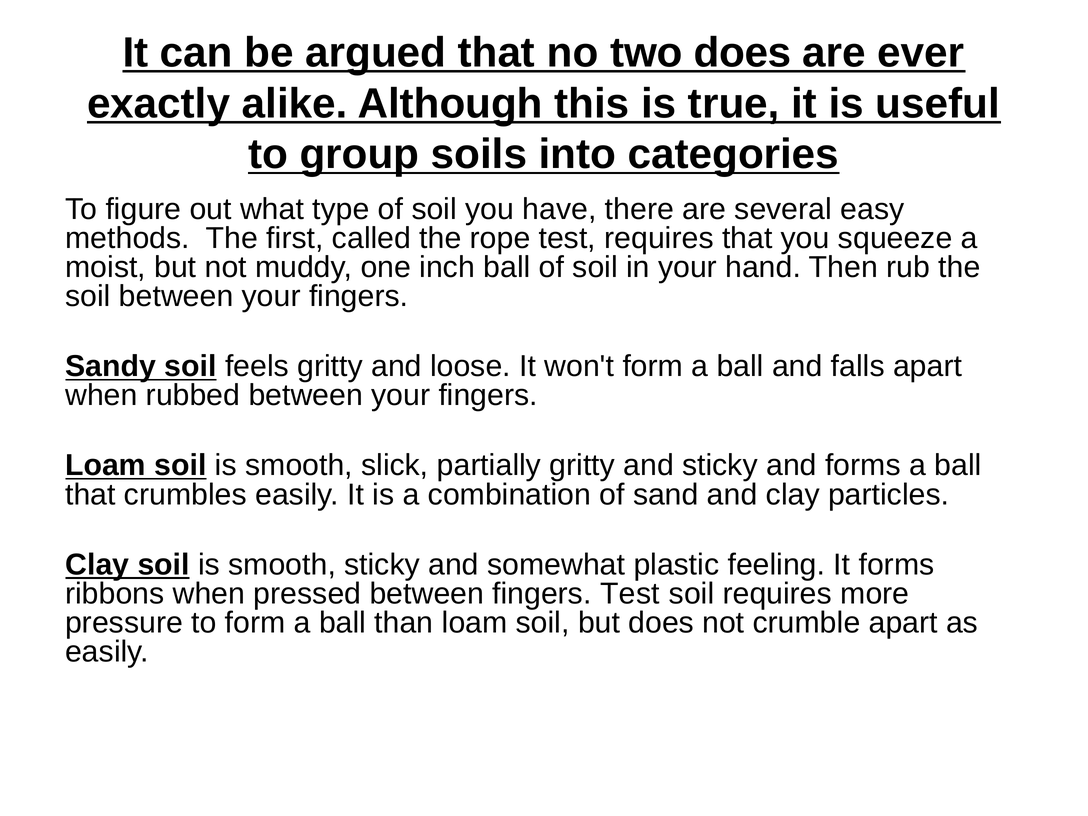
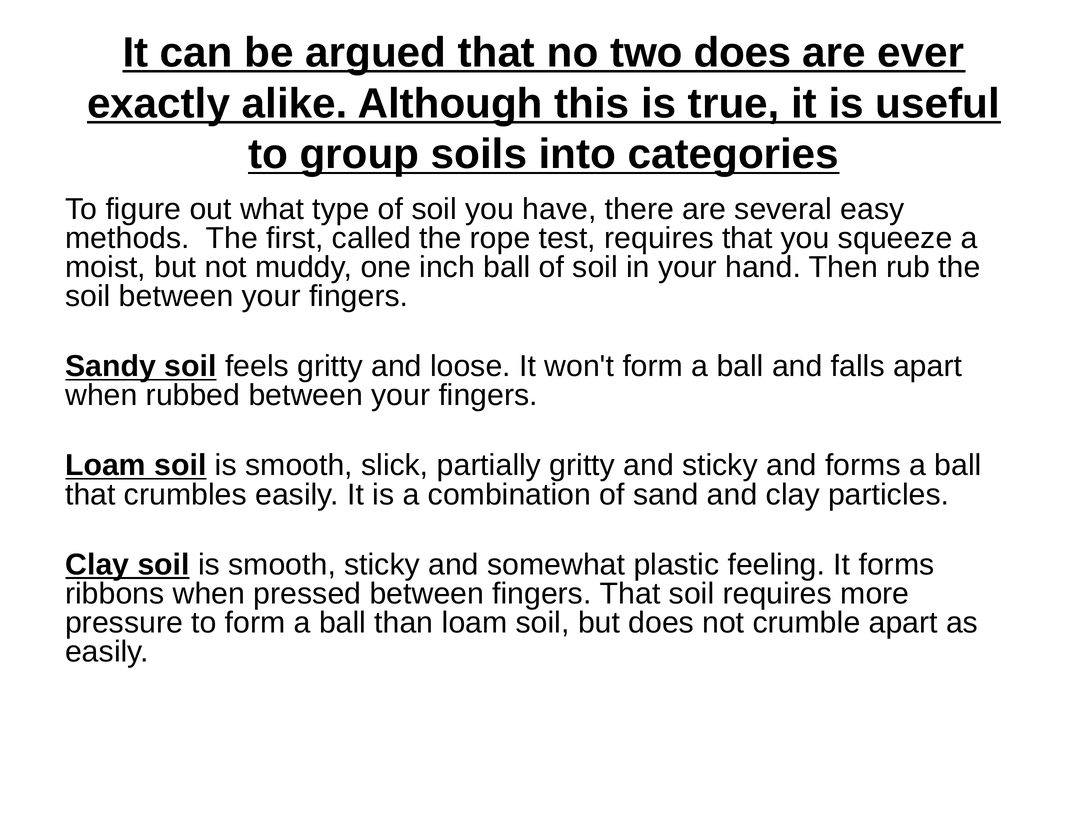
fingers Test: Test -> That
